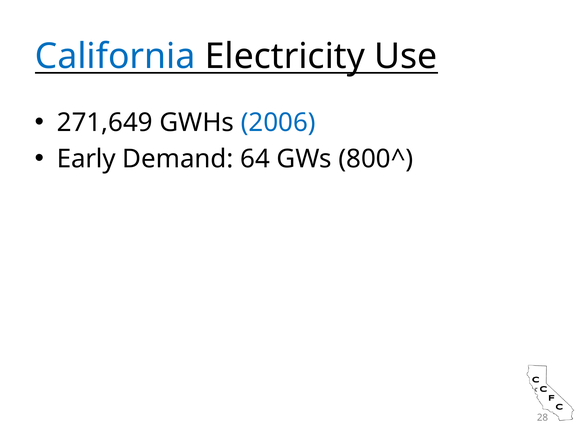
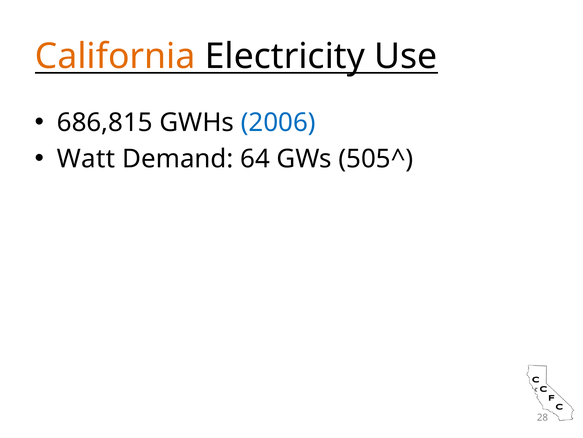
California colour: blue -> orange
271,649: 271,649 -> 686,815
Early: Early -> Watt
800^: 800^ -> 505^
